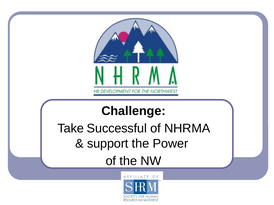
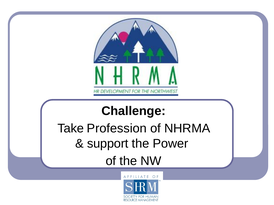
Successful: Successful -> Profession
